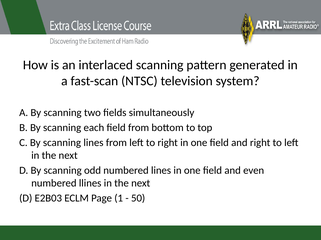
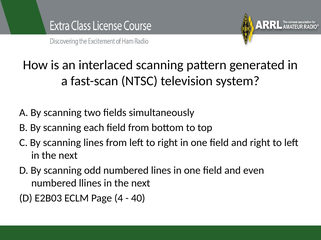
1: 1 -> 4
50: 50 -> 40
